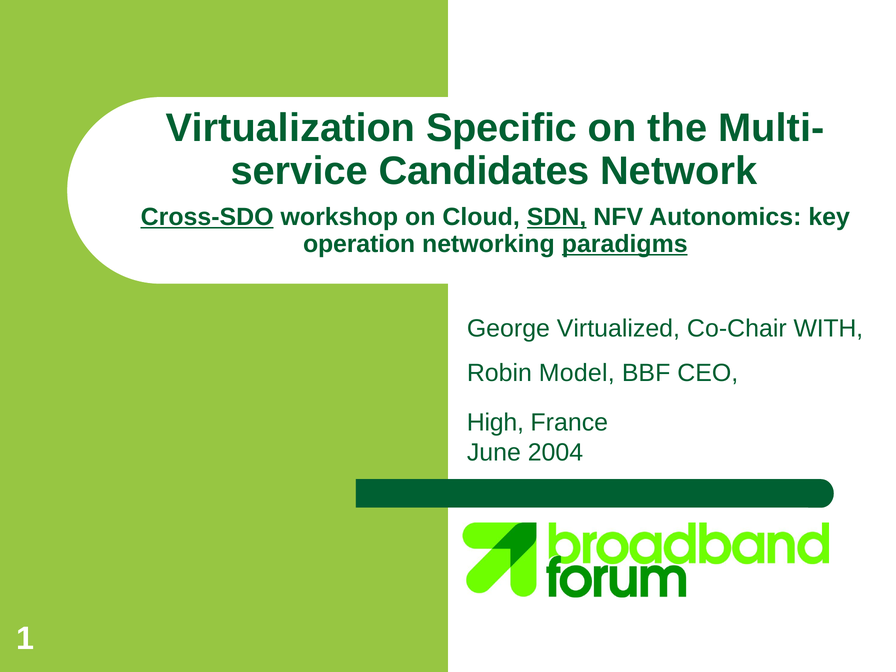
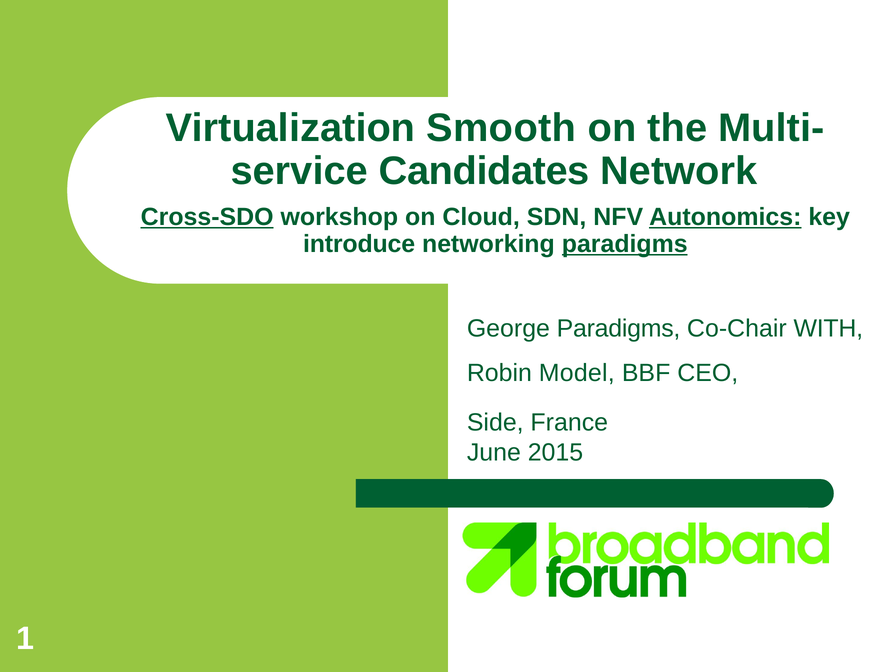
Specific: Specific -> Smooth
SDN underline: present -> none
Autonomics underline: none -> present
operation: operation -> introduce
George Virtualized: Virtualized -> Paradigms
High: High -> Side
2004: 2004 -> 2015
